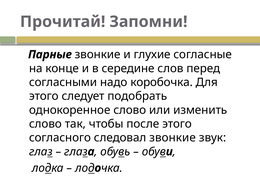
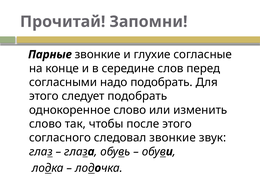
надо коробочка: коробочка -> подобрать
